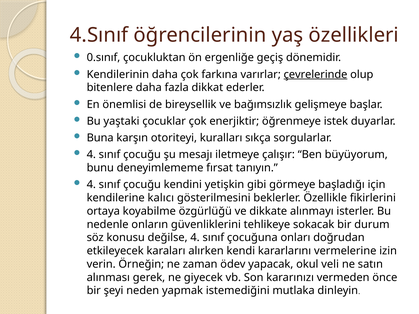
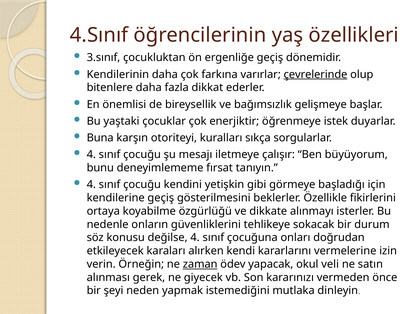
0.sınıf: 0.sınıf -> 3.sınıf
kendilerine kalıcı: kalıcı -> geçiş
zaman underline: none -> present
